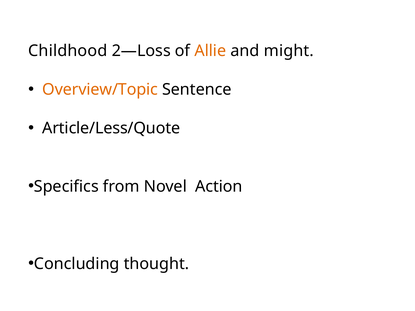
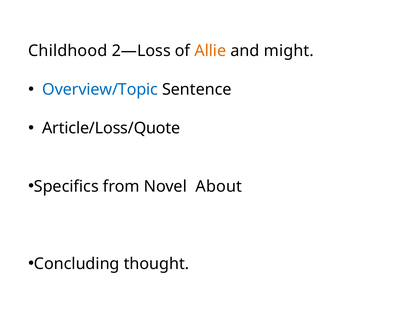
Overview/Topic colour: orange -> blue
Article/Less/Quote: Article/Less/Quote -> Article/Loss/Quote
Action: Action -> About
